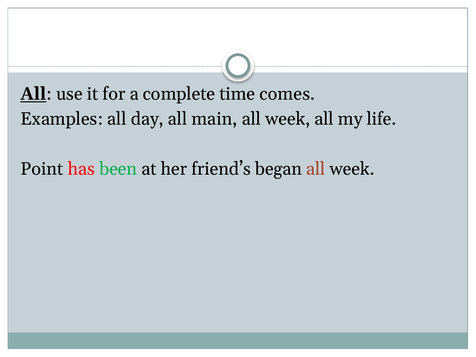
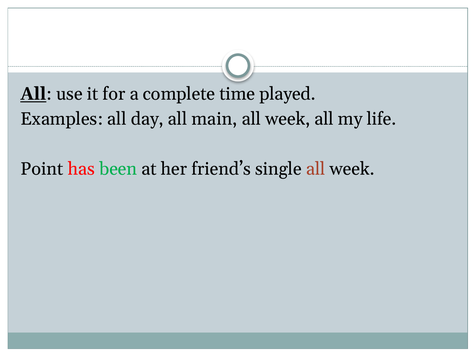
comes: comes -> played
began: began -> single
